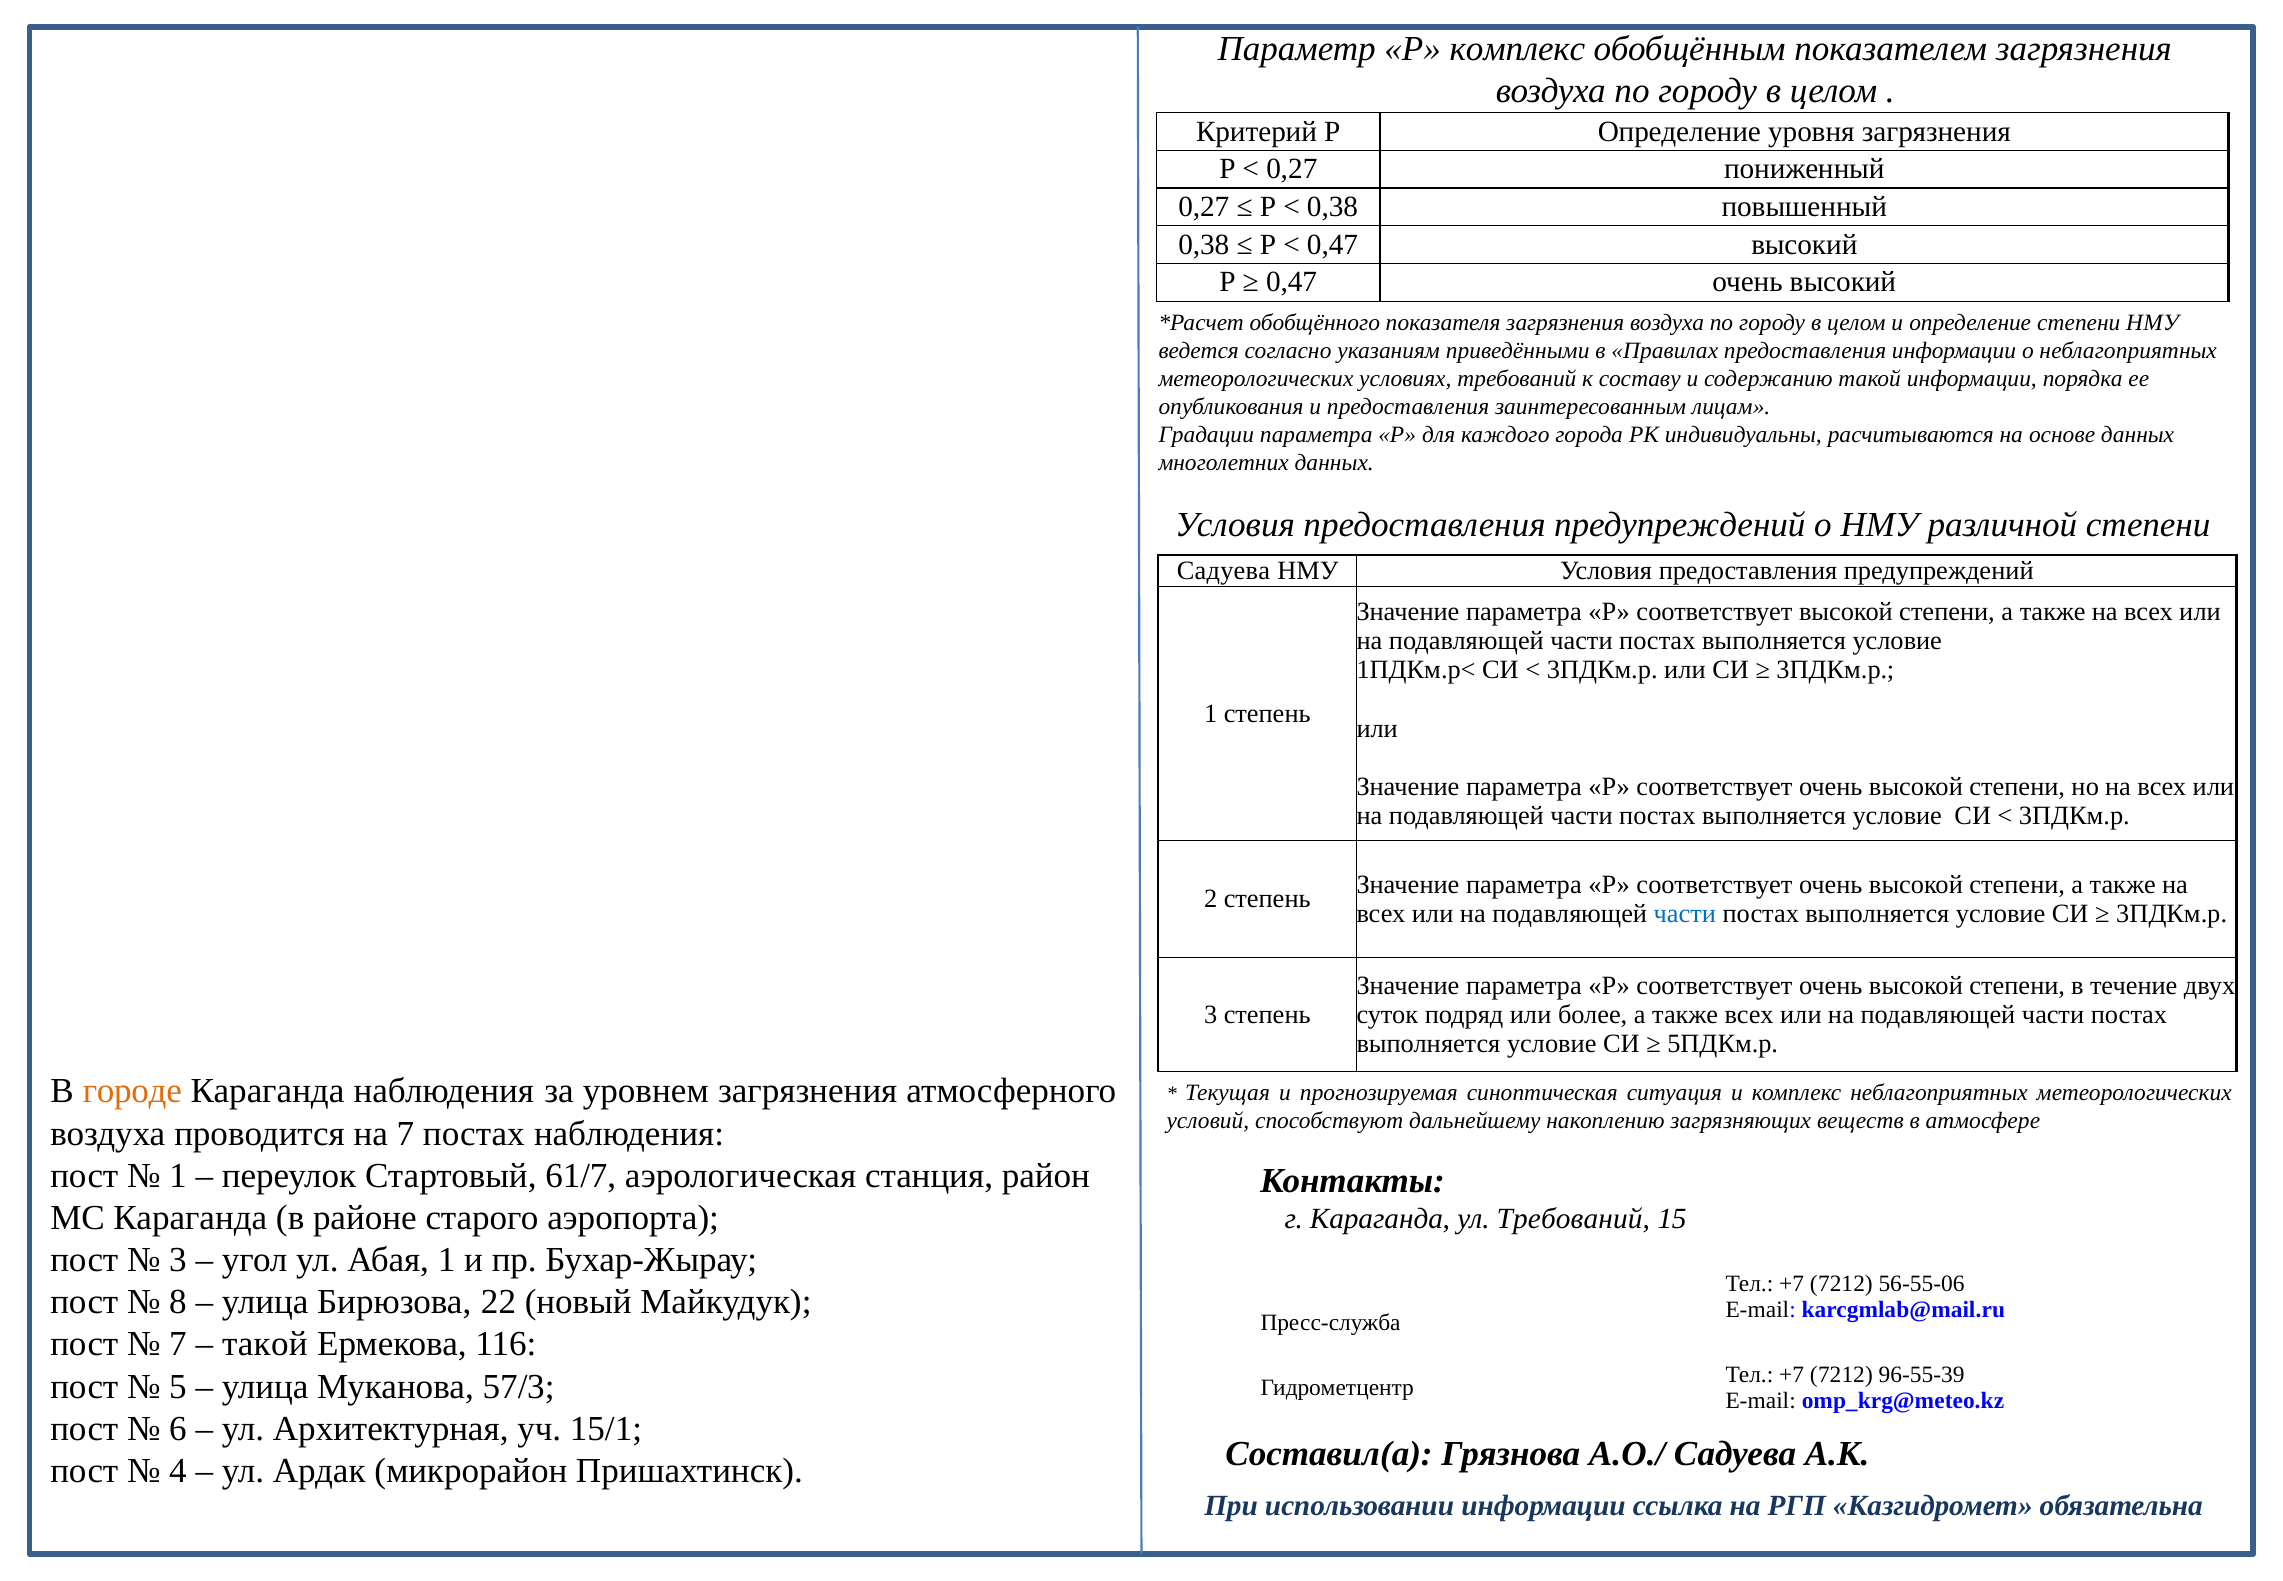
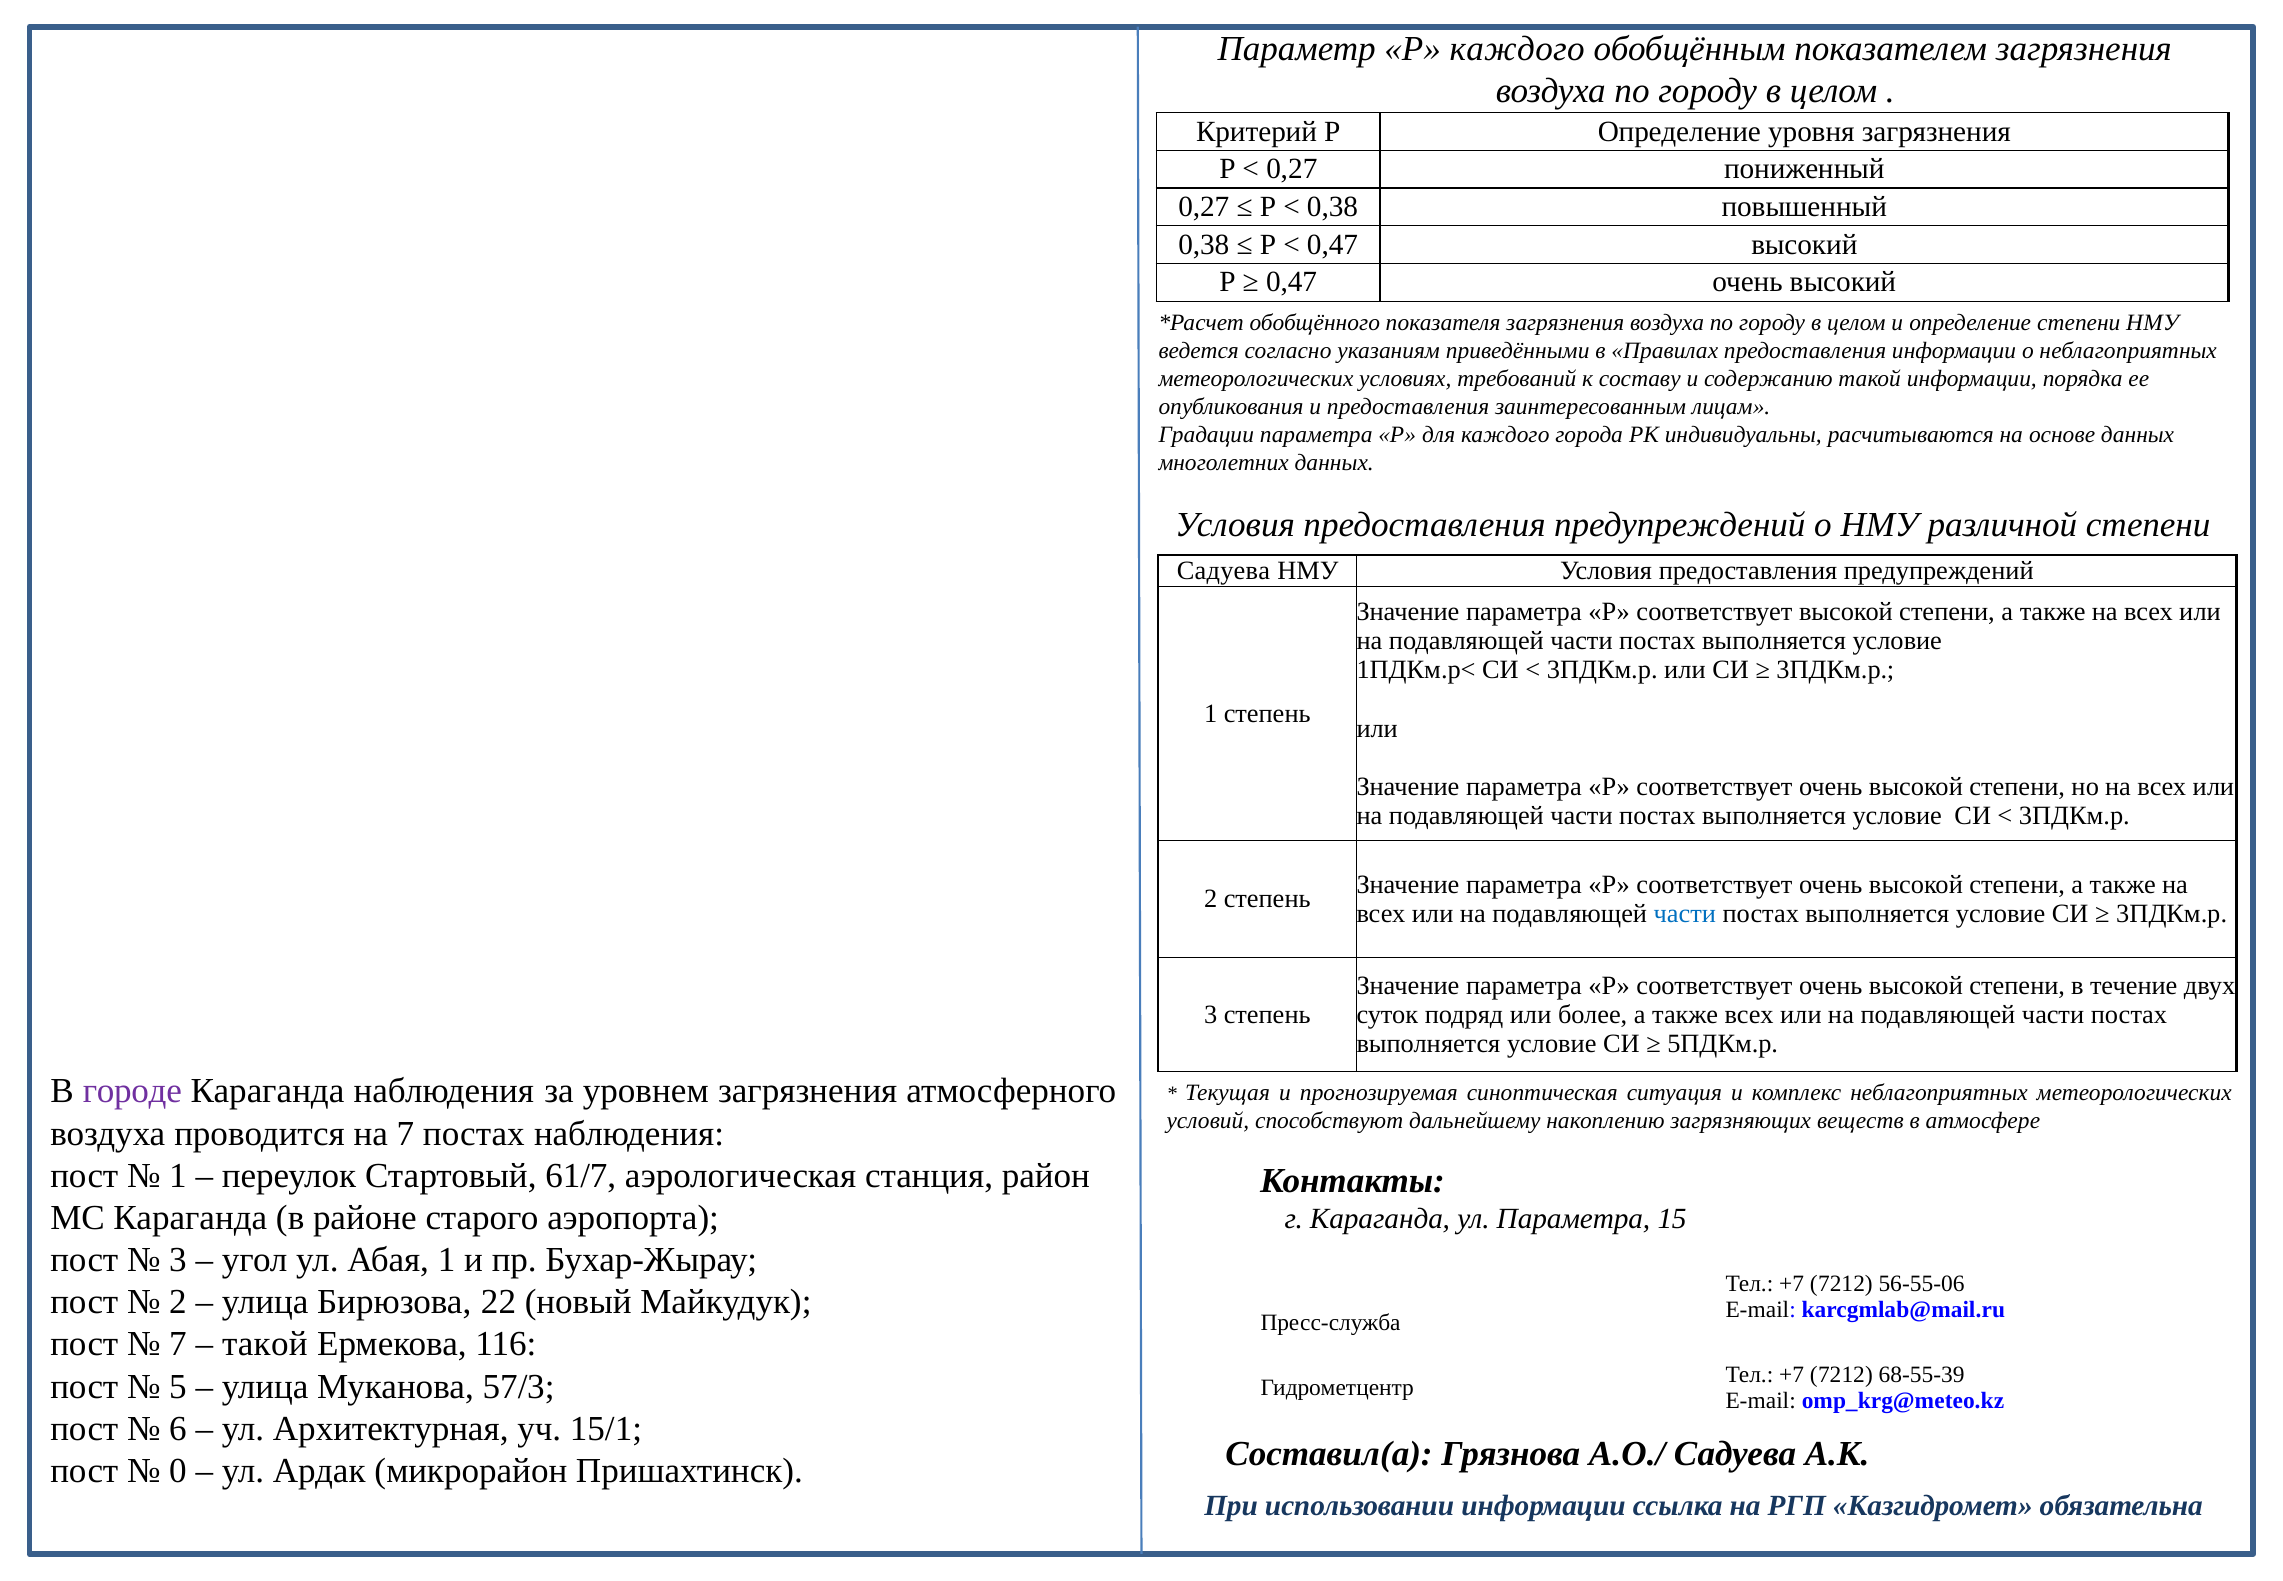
Р комплекс: комплекс -> каждого
городе colour: orange -> purple
ул Требований: Требований -> Параметра
8 at (178, 1302): 8 -> 2
96-55-39: 96-55-39 -> 68-55-39
4: 4 -> 0
